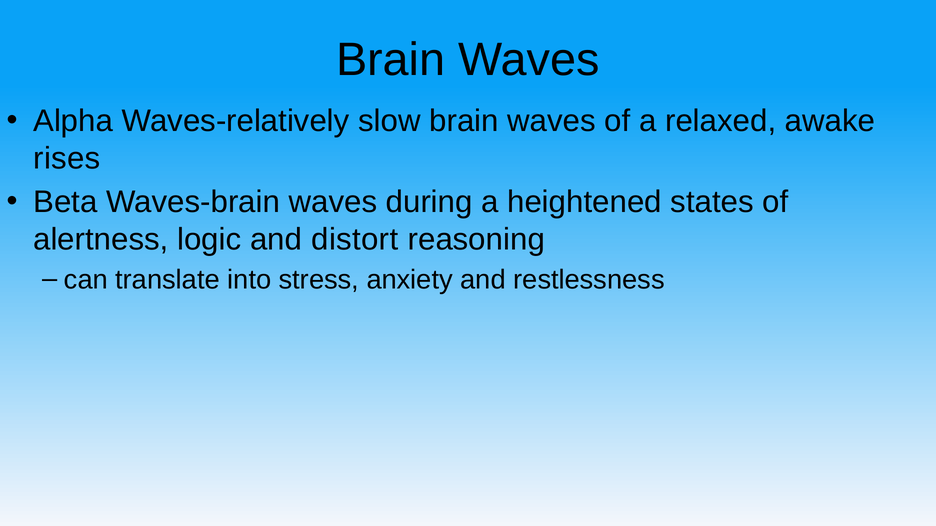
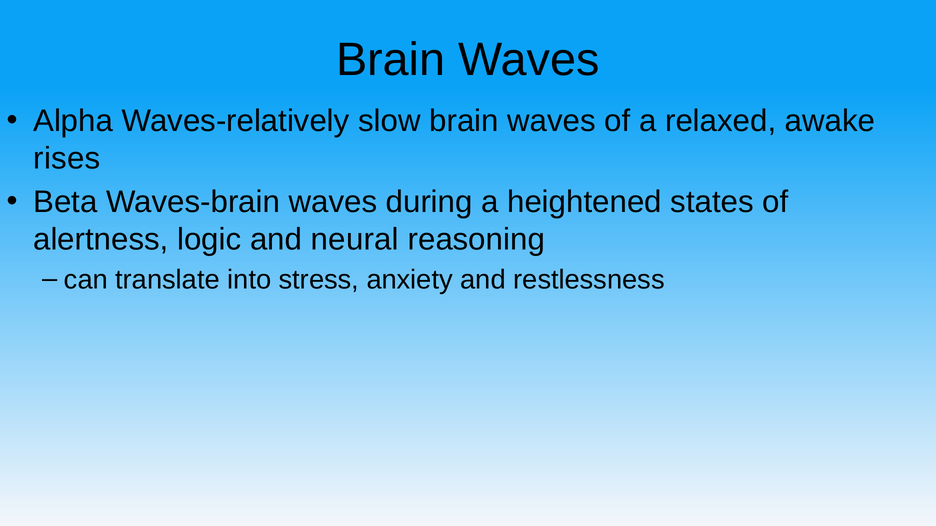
distort: distort -> neural
